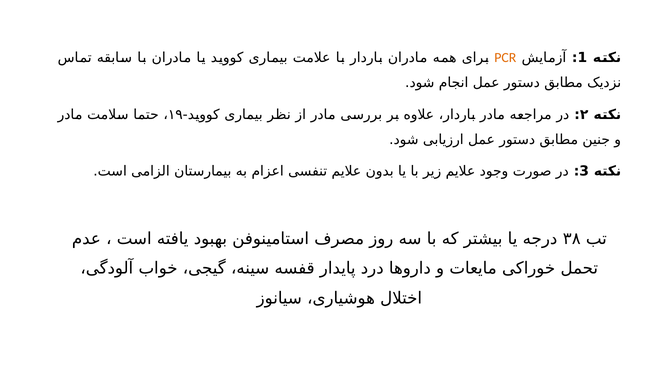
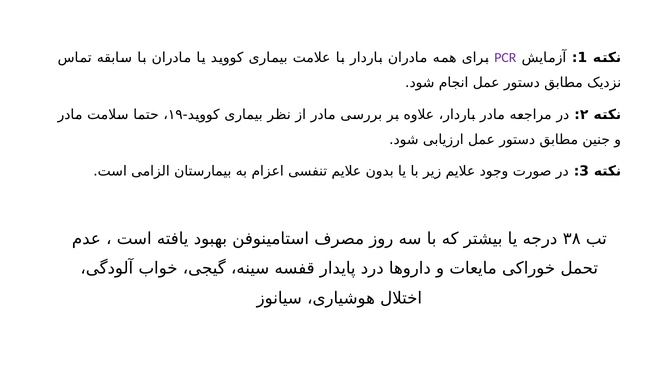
PCR colour: orange -> purple
